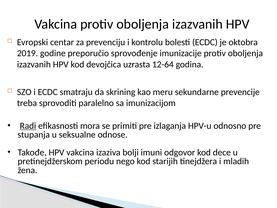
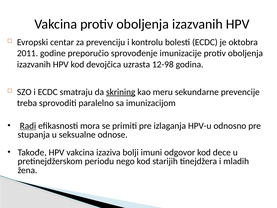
2019: 2019 -> 2011
12-64: 12-64 -> 12-98
skrining underline: none -> present
